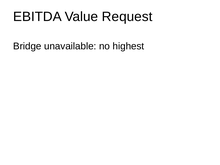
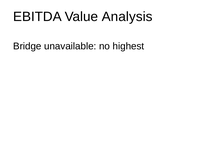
Request: Request -> Analysis
